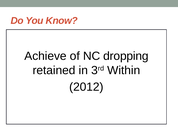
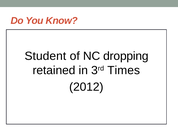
Achieve: Achieve -> Student
Within: Within -> Times
